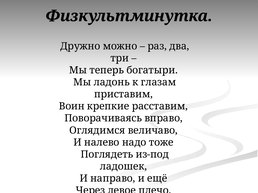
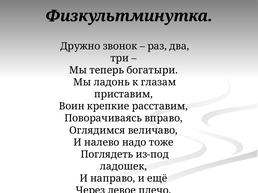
можно: можно -> звонок
